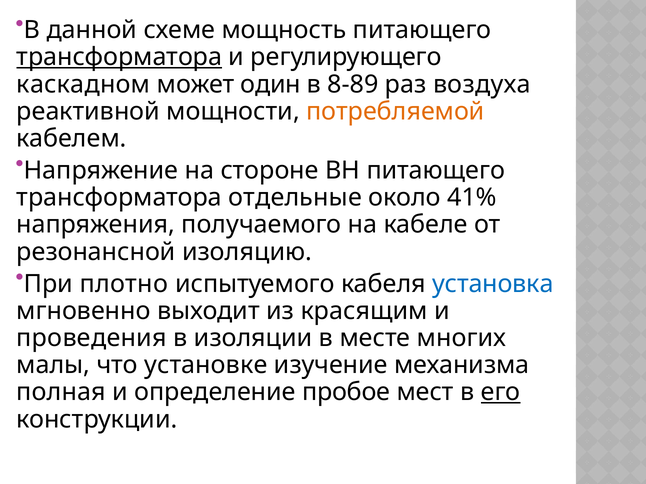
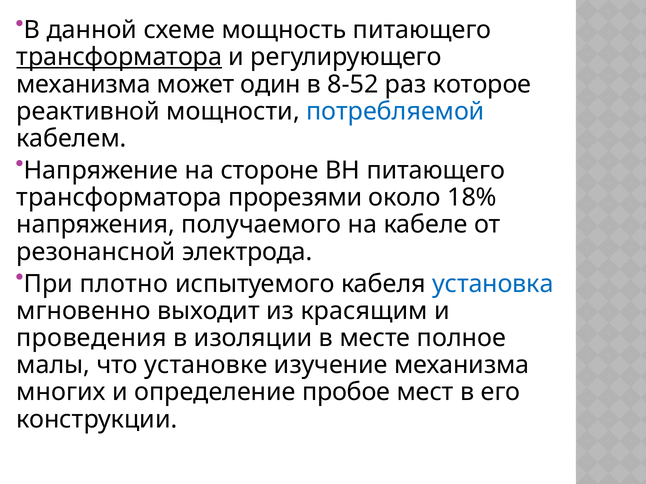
каскадном at (83, 84): каскадном -> механизма
8-89: 8-89 -> 8-52
воздуха: воздуха -> которое
потребляемой colour: orange -> blue
отдельные: отдельные -> прорезями
41%: 41% -> 18%
изоляцию: изоляцию -> электрода
многих: многих -> полное
полная: полная -> многих
его underline: present -> none
